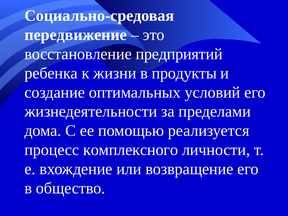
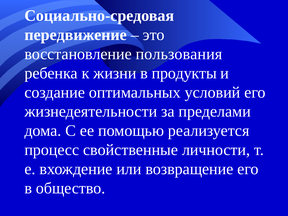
предприятий: предприятий -> пользования
комплексного: комплексного -> свойственные
